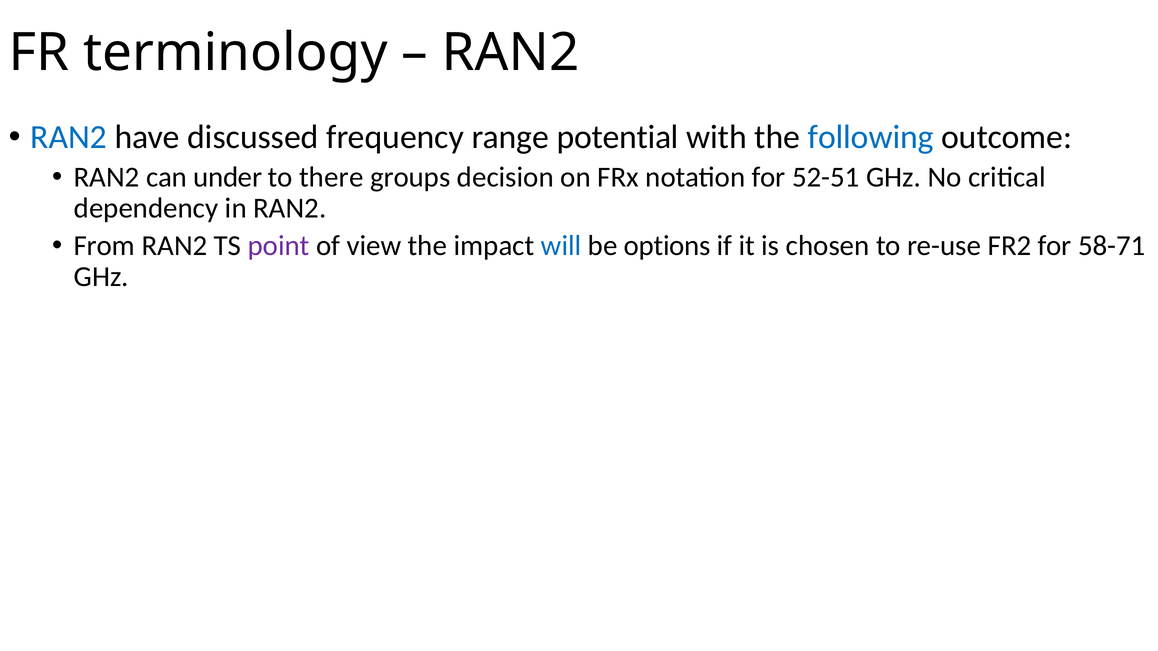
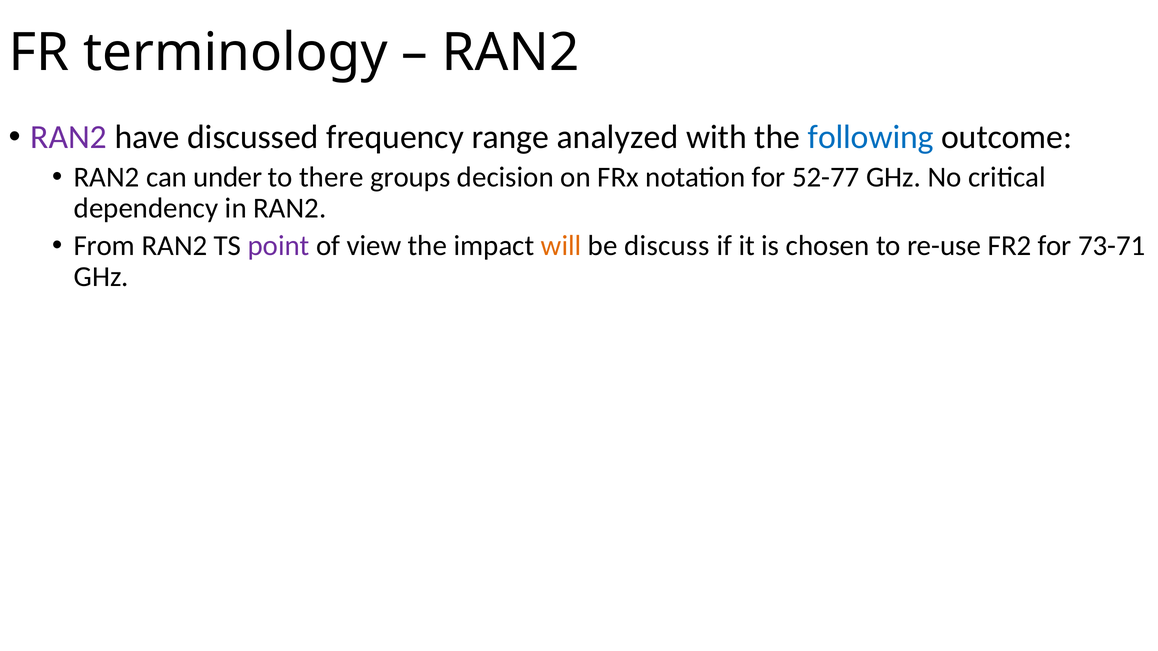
RAN2 at (69, 137) colour: blue -> purple
potential: potential -> analyzed
52-51: 52-51 -> 52-77
will colour: blue -> orange
options: options -> discuss
58-71: 58-71 -> 73-71
